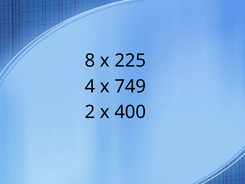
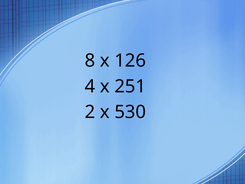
225: 225 -> 126
749: 749 -> 251
400: 400 -> 530
